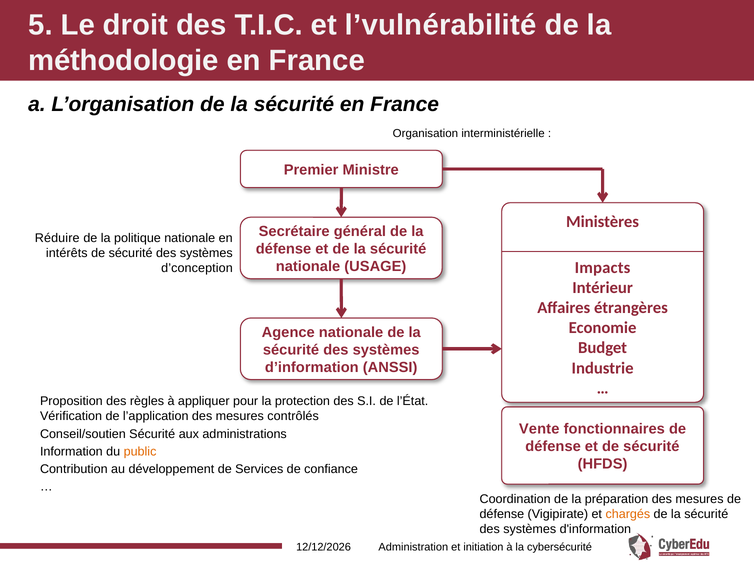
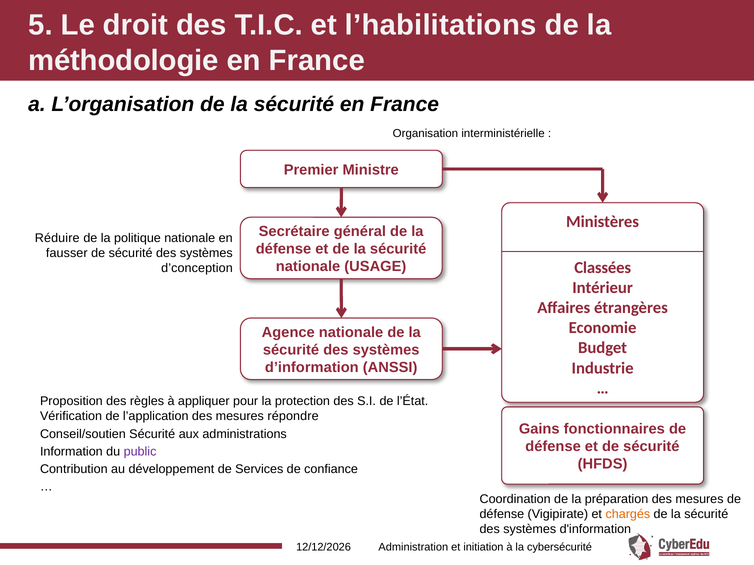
l’vulnérabilité: l’vulnérabilité -> l’habilitations
intérêts: intérêts -> fausser
Impacts: Impacts -> Classées
contrôlés: contrôlés -> répondre
Vente: Vente -> Gains
public colour: orange -> purple
